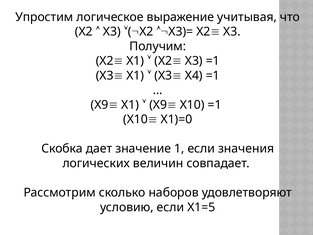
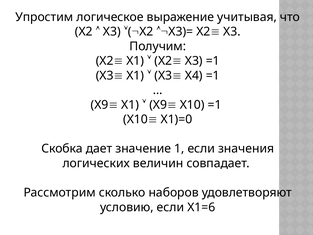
Х1=5: Х1=5 -> Х1=6
